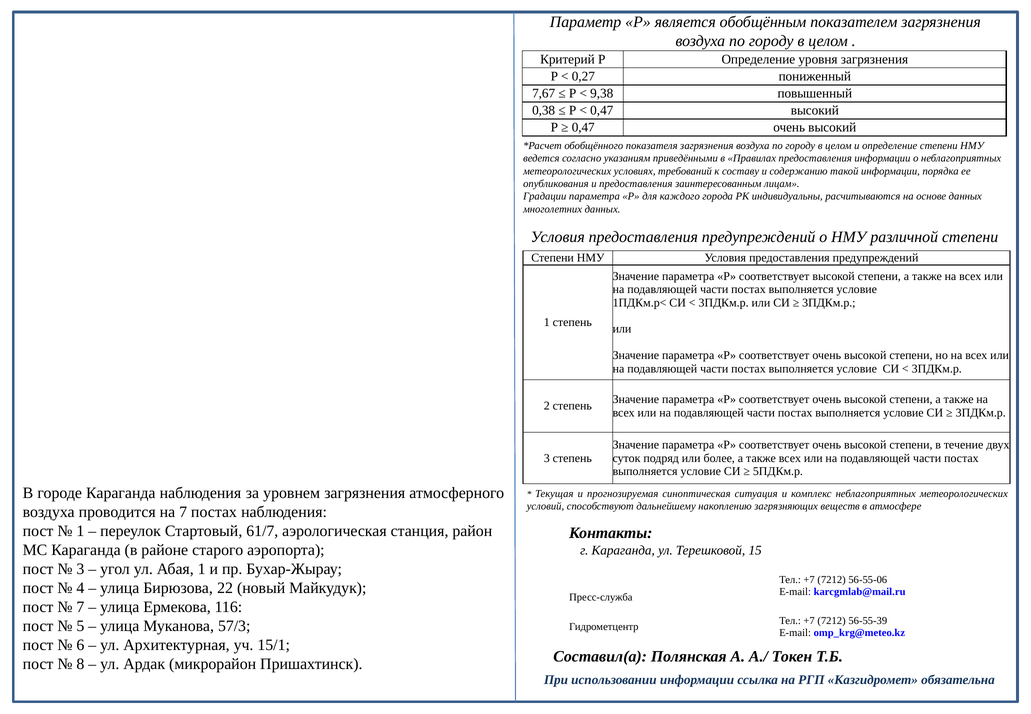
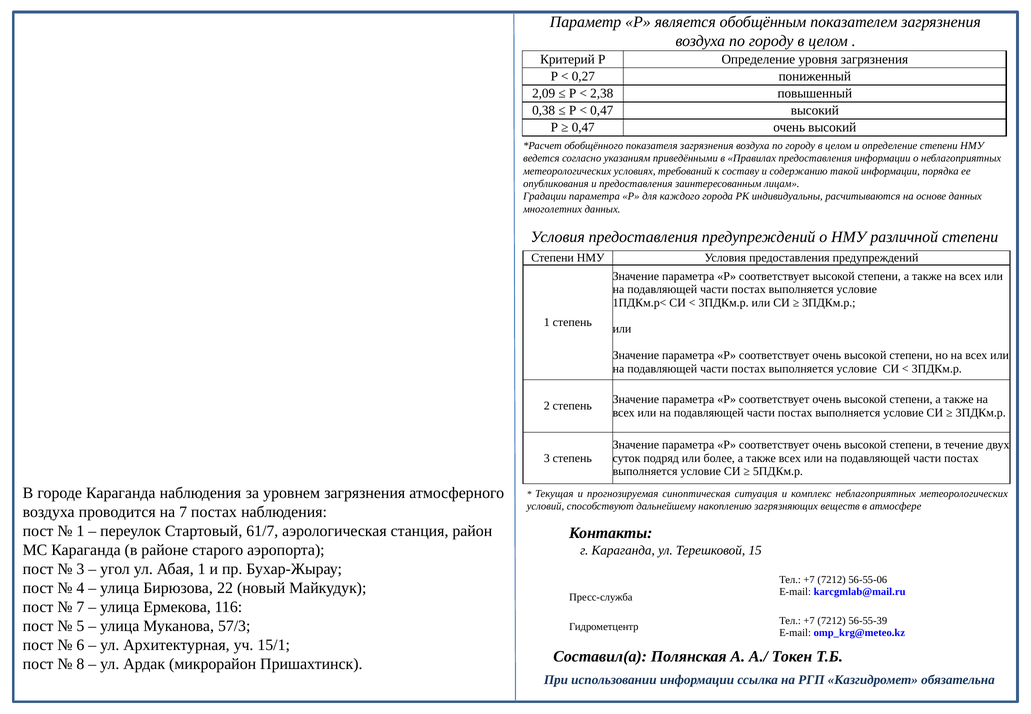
7,67: 7,67 -> 2,09
9,38: 9,38 -> 2,38
